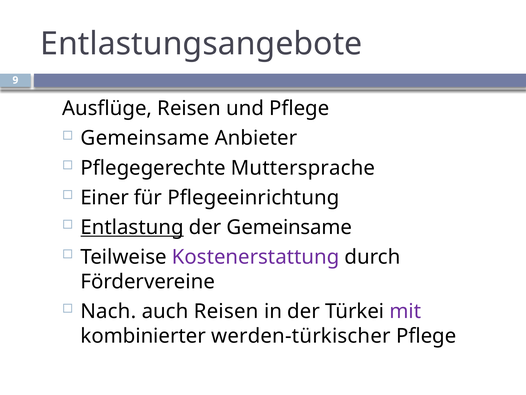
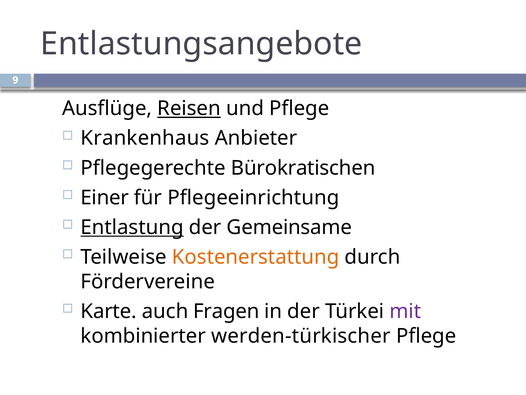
Reisen at (189, 108) underline: none -> present
Gemeinsame at (145, 138): Gemeinsame -> Krankenhaus
Muttersprache: Muttersprache -> Bürokratischen
Kostenerstattung colour: purple -> orange
Nach: Nach -> Karte
auch Reisen: Reisen -> Fragen
